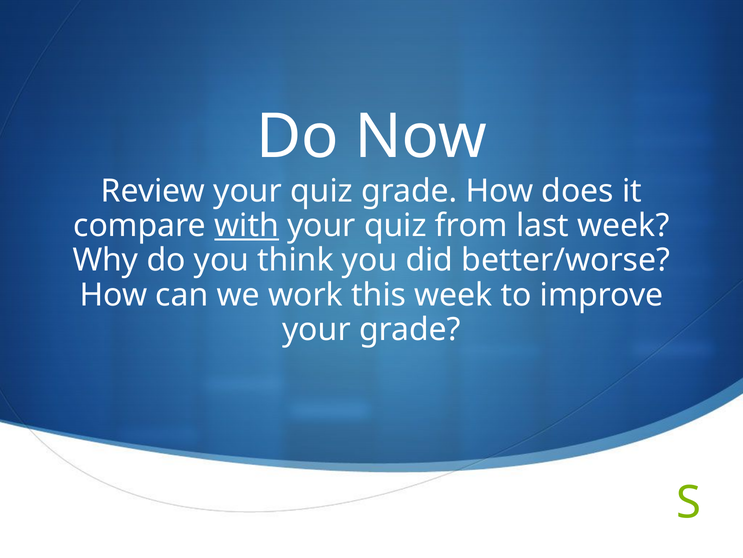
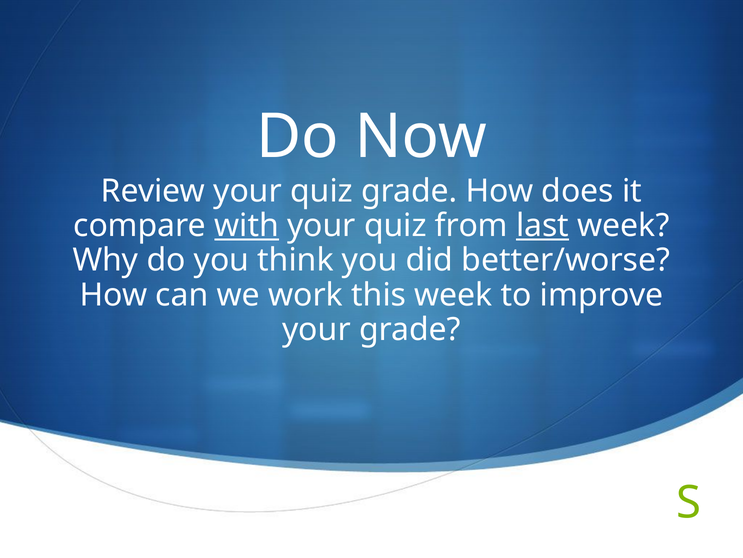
last underline: none -> present
